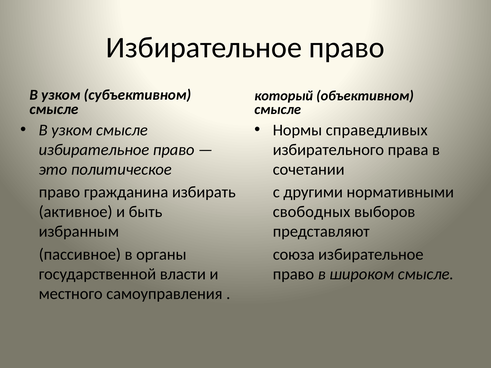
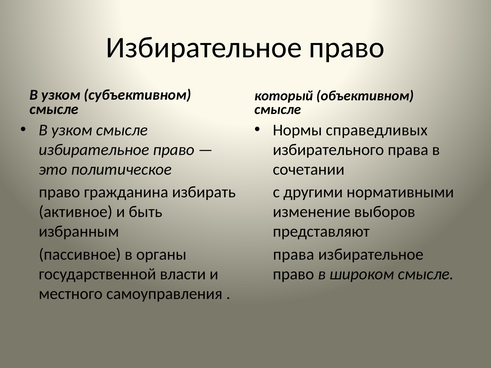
свободных: свободных -> изменение
союза at (294, 255): союза -> права
